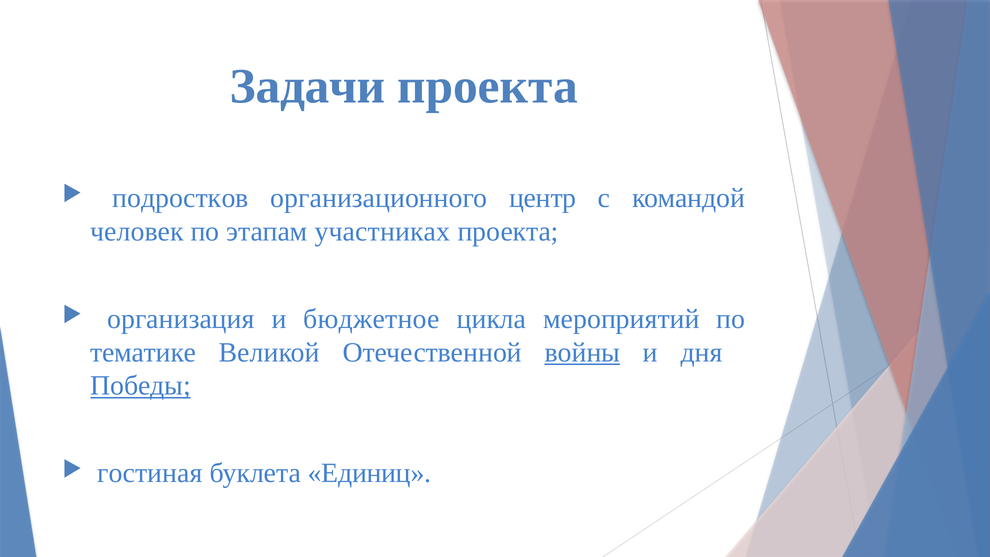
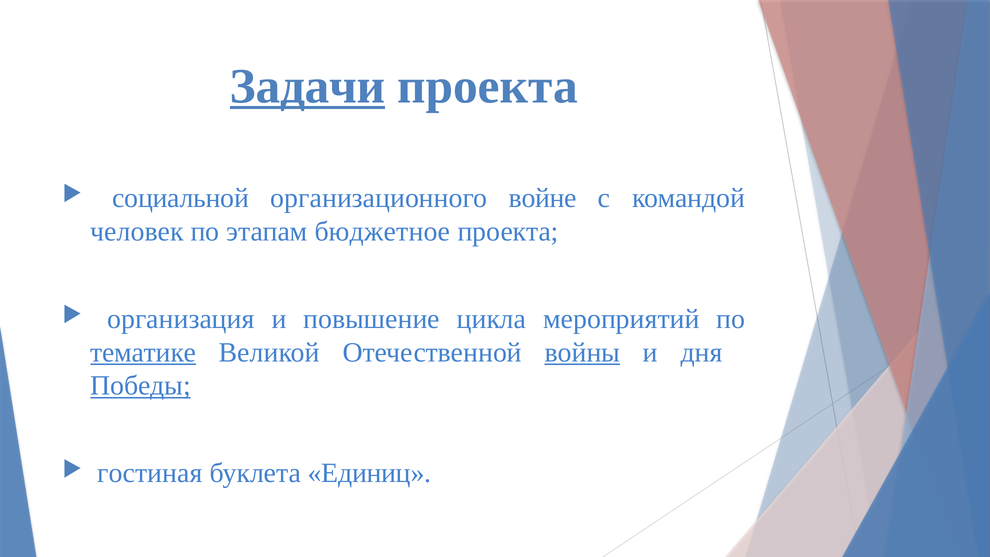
Задачи underline: none -> present
подростков: подростков -> социальной
центр: центр -> войне
участниках: участниках -> бюджетное
бюджетное: бюджетное -> повышение
тематике underline: none -> present
